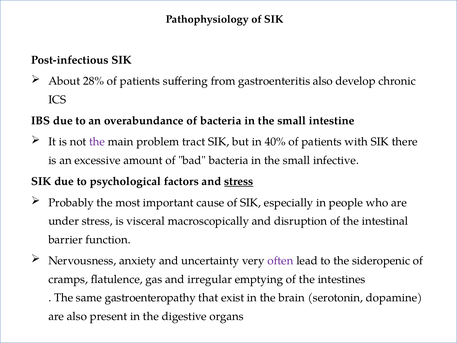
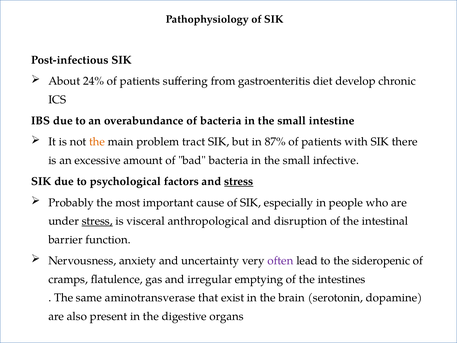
28%: 28% -> 24%
gastroenteritis also: also -> diet
the at (97, 142) colour: purple -> orange
40%: 40% -> 87%
stress at (97, 221) underline: none -> present
macroscopically: macroscopically -> anthropological
gastroenteropathy: gastroenteropathy -> aminotransverase
